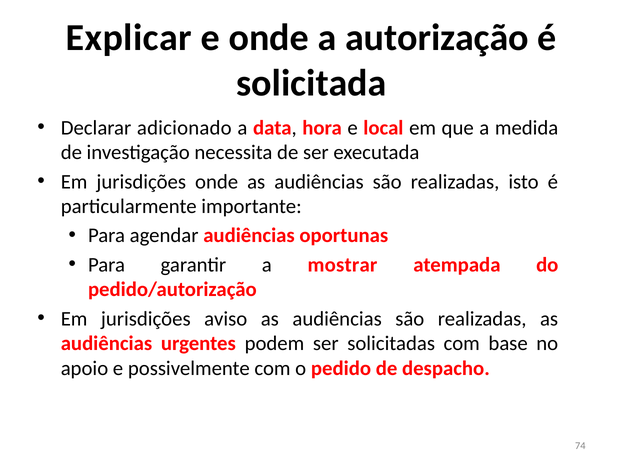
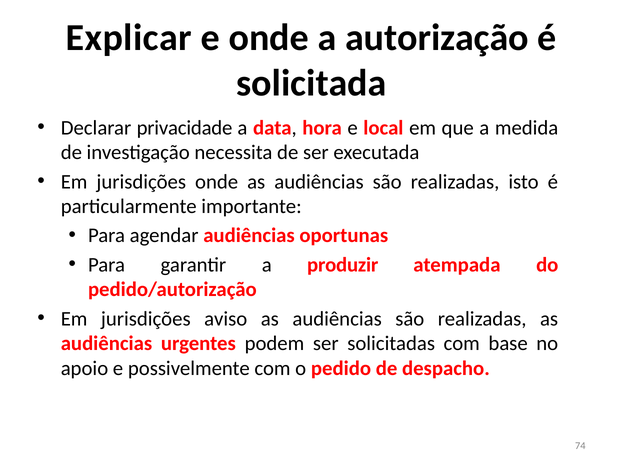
adicionado: adicionado -> privacidade
mostrar: mostrar -> produzir
